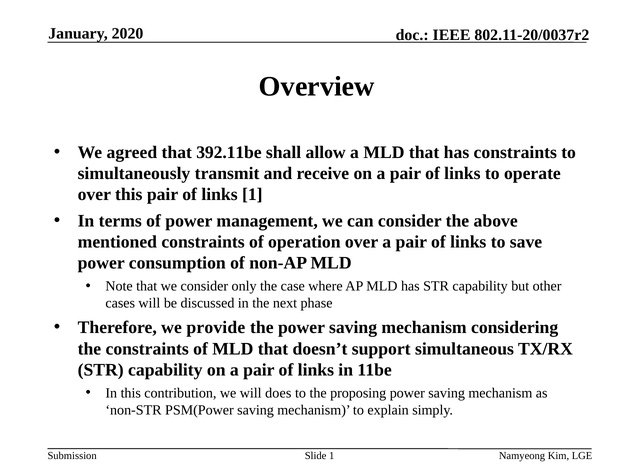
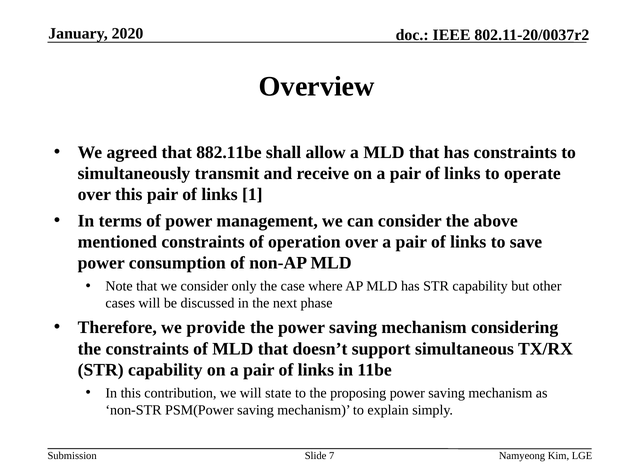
392.11be: 392.11be -> 882.11be
does: does -> state
Slide 1: 1 -> 7
